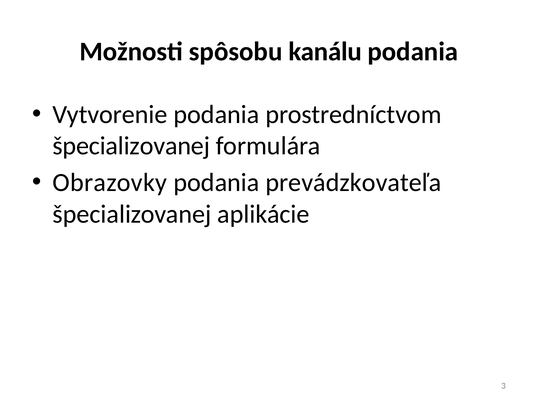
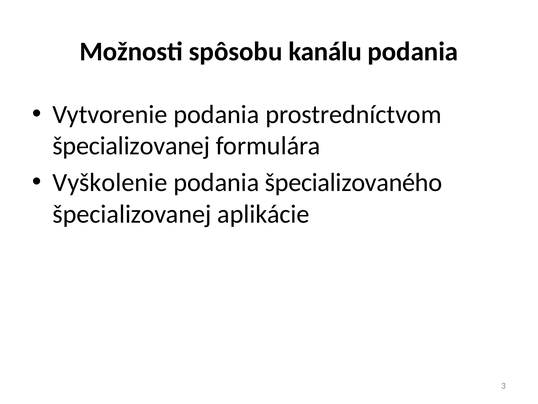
Obrazovky: Obrazovky -> Vyškolenie
prevádzkovateľa: prevádzkovateľa -> špecializovaného
